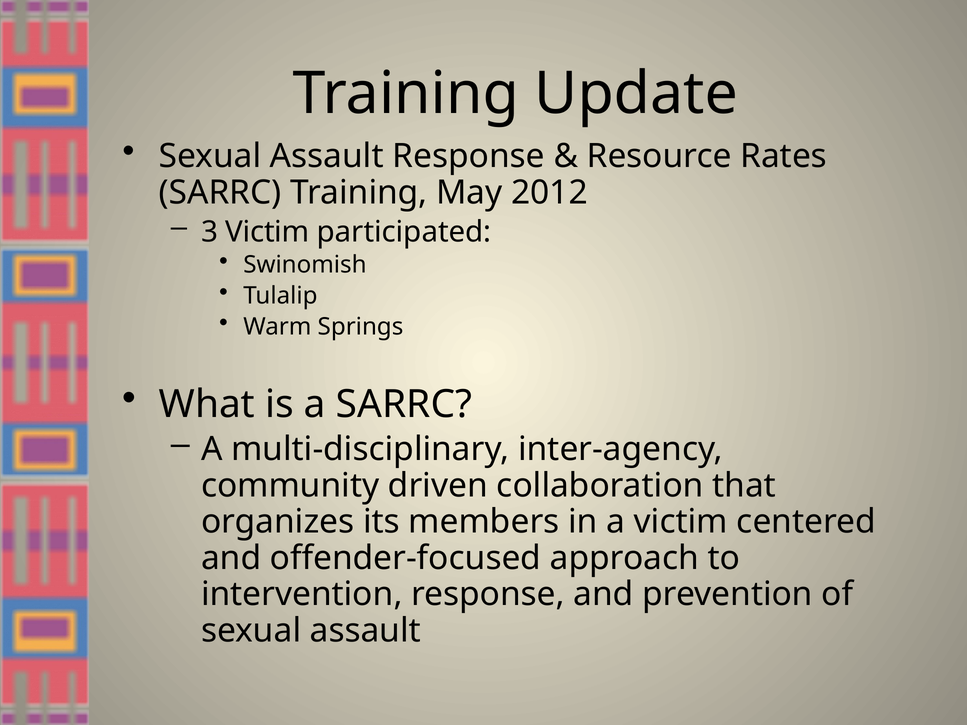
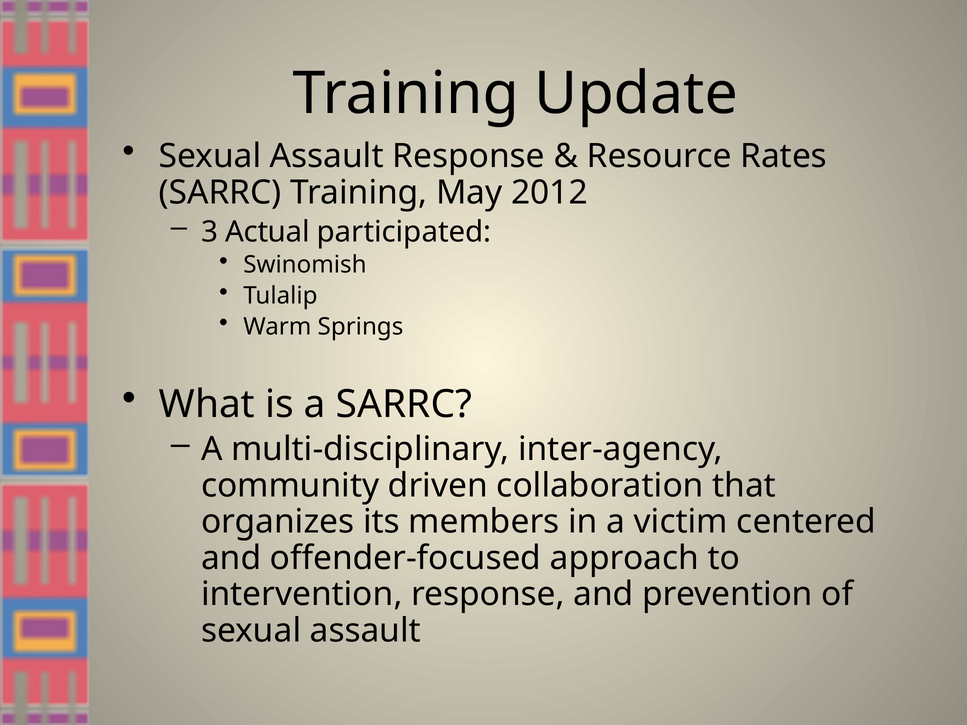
3 Victim: Victim -> Actual
